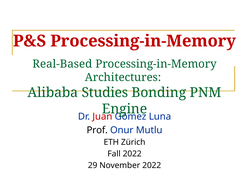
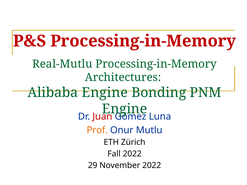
Real-Based: Real-Based -> Real-Mutlu
Alibaba Studies: Studies -> Engine
Prof colour: black -> orange
